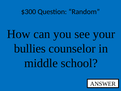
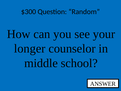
bullies: bullies -> longer
